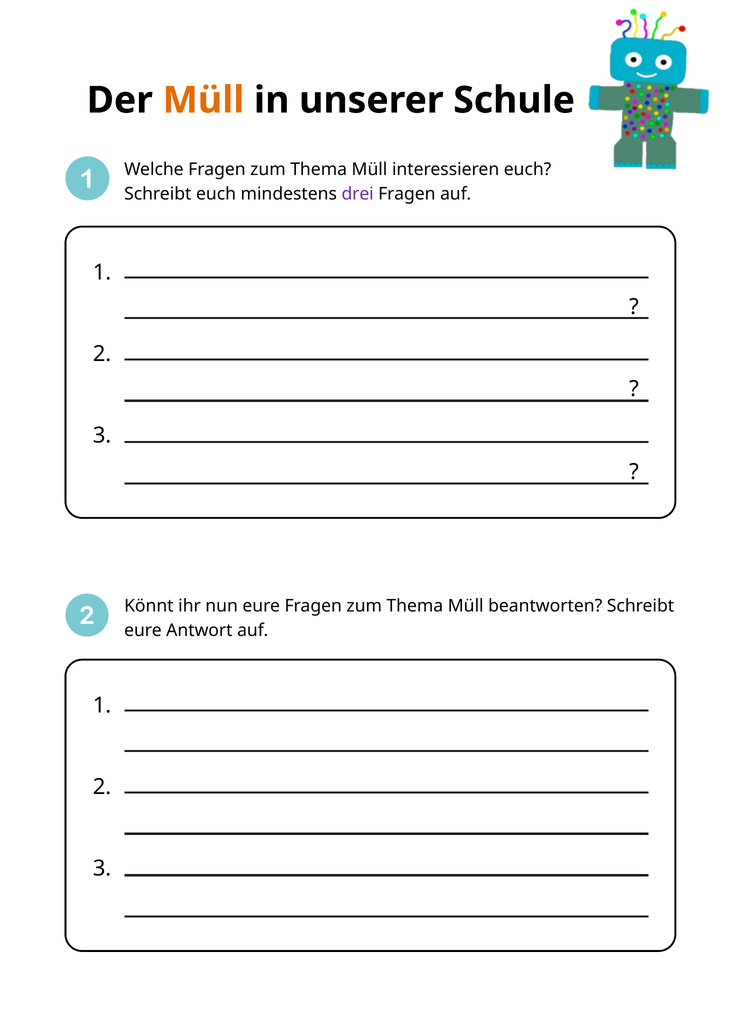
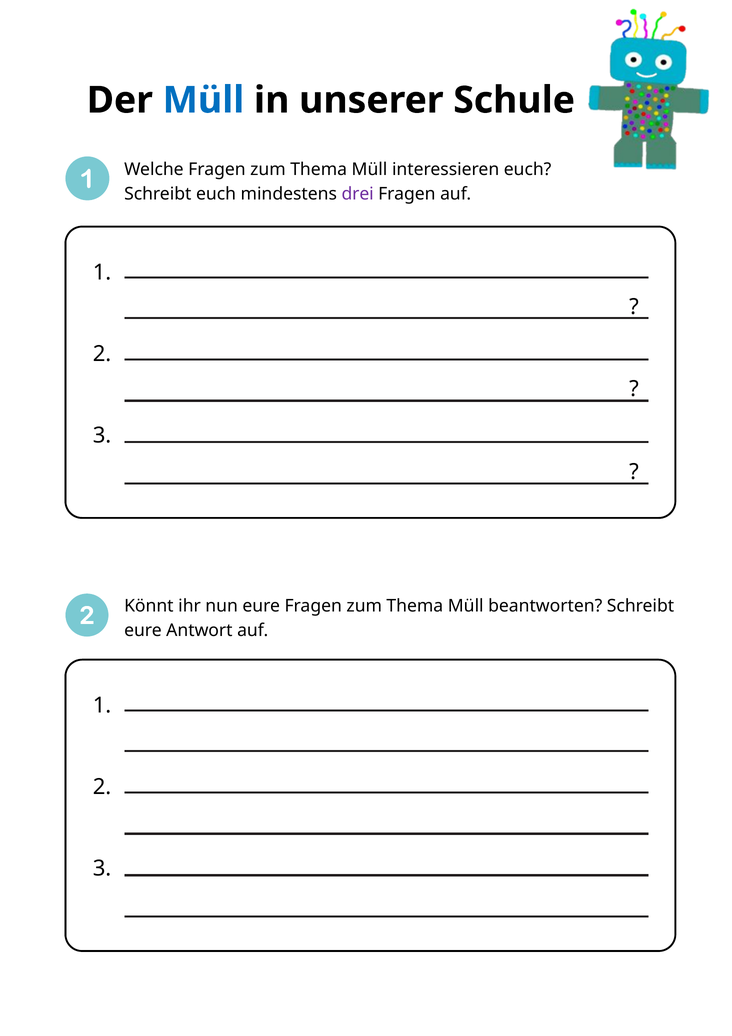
Müll at (203, 100) colour: orange -> blue
